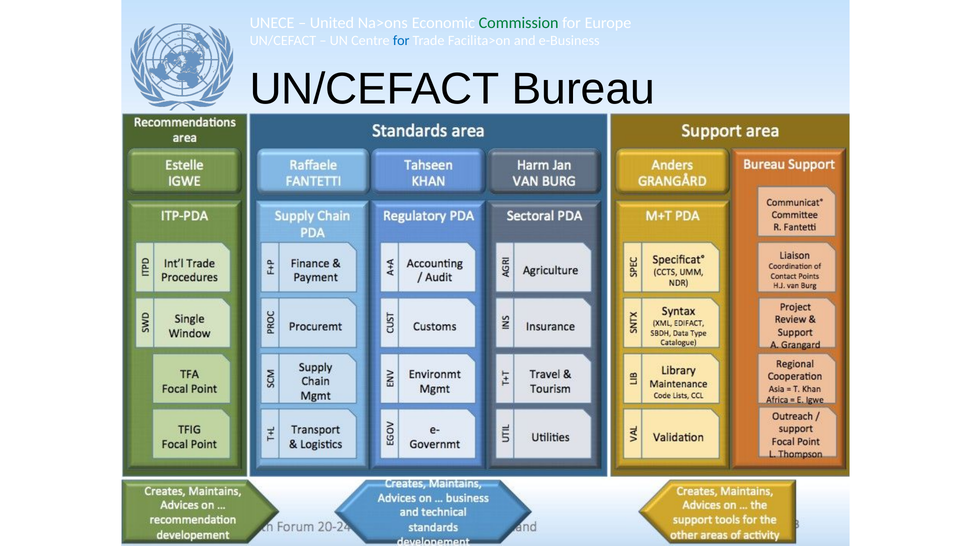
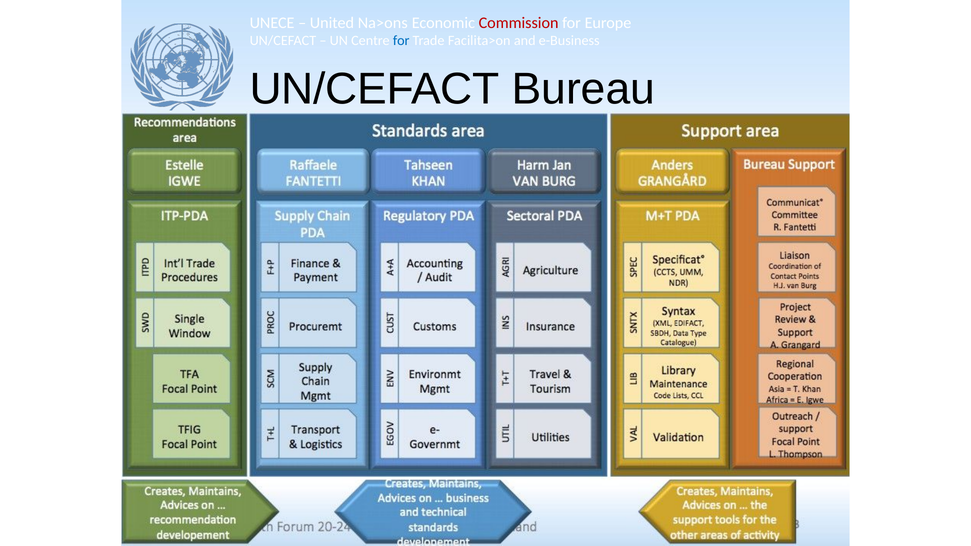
Commission colour: green -> red
